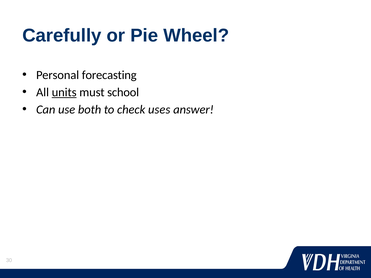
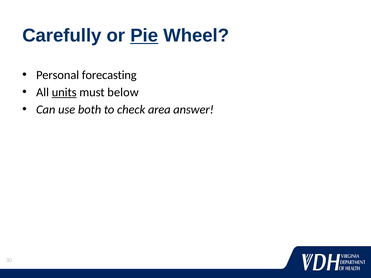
Pie underline: none -> present
school: school -> below
uses: uses -> area
